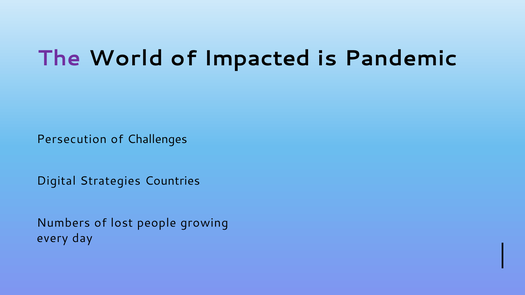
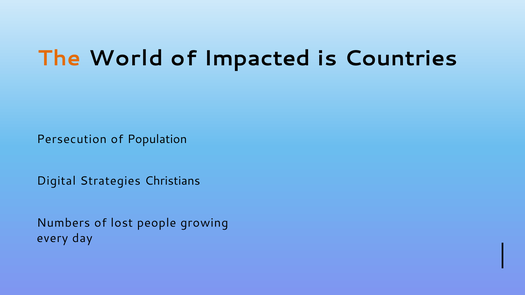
The colour: purple -> orange
Pandemic: Pandemic -> Countries
Challenges: Challenges -> Population
Countries: Countries -> Christians
